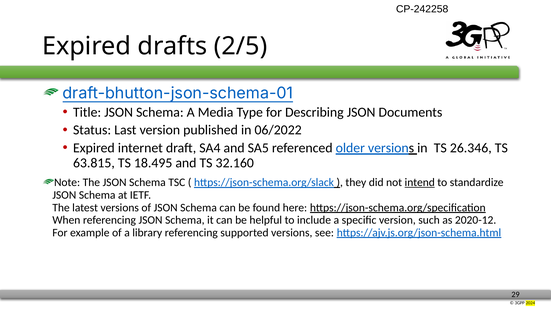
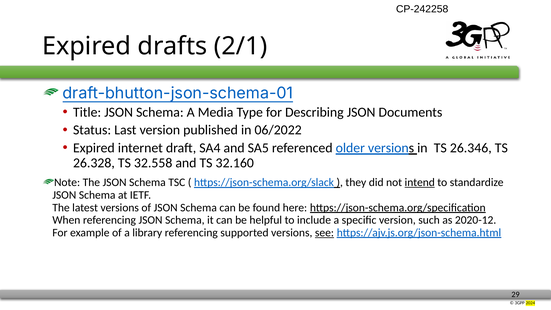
2/5: 2/5 -> 2/1
63.815: 63.815 -> 26.328
18.495: 18.495 -> 32.558
see underline: none -> present
